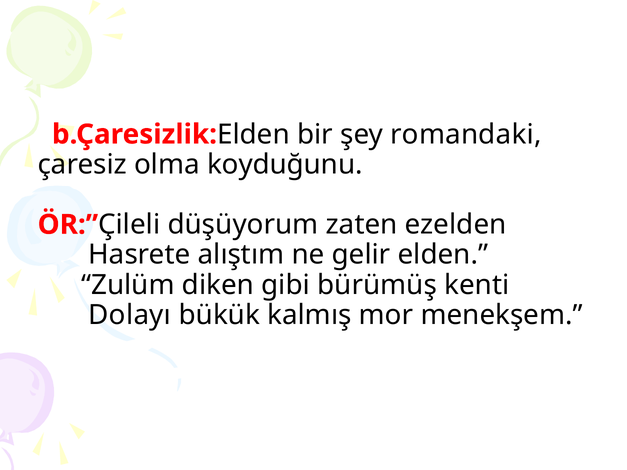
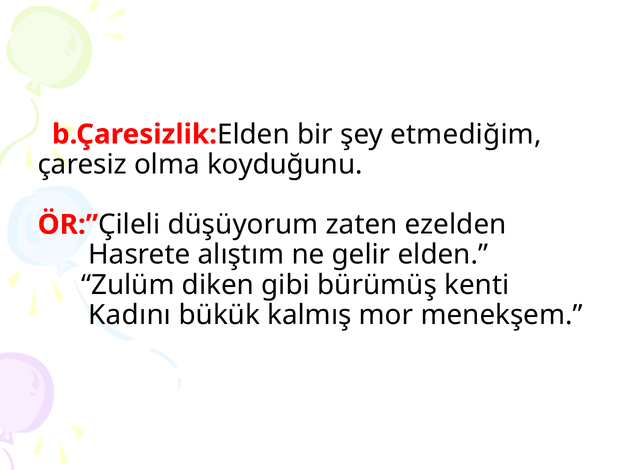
romandaki: romandaki -> etmediğim
Dolayı: Dolayı -> Kadını
